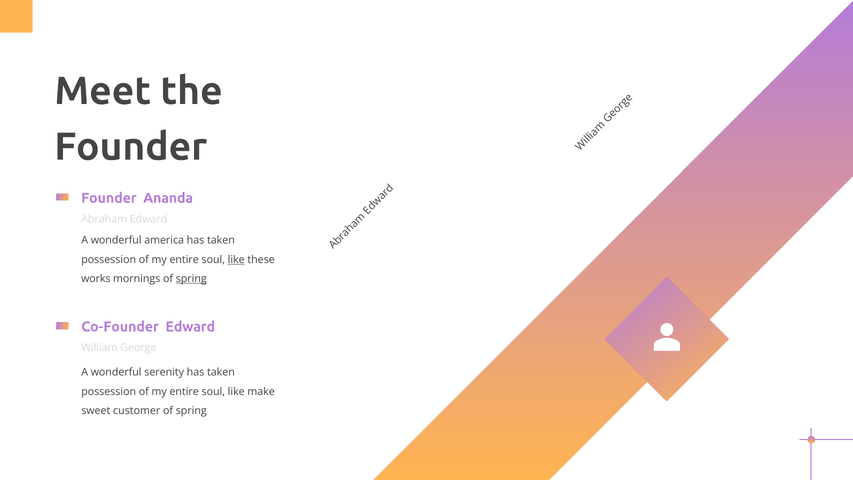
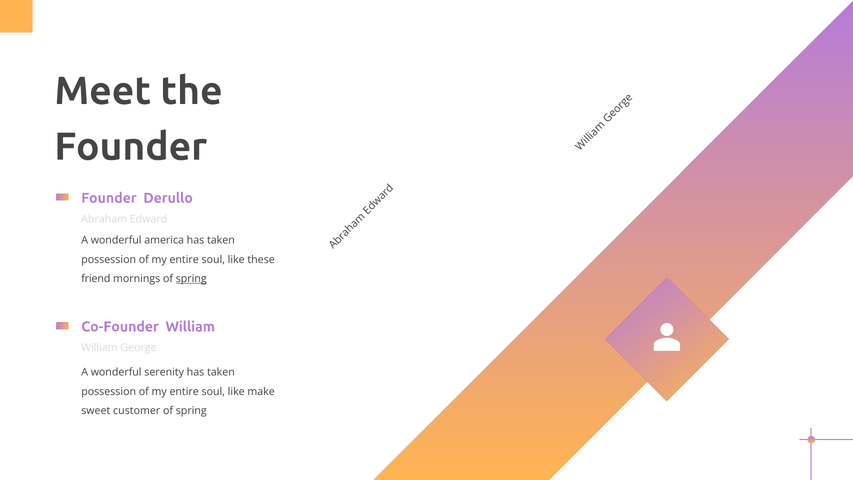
Ananda: Ananda -> Derullo
like at (236, 260) underline: present -> none
works: works -> friend
Co-Founder Edward: Edward -> William
